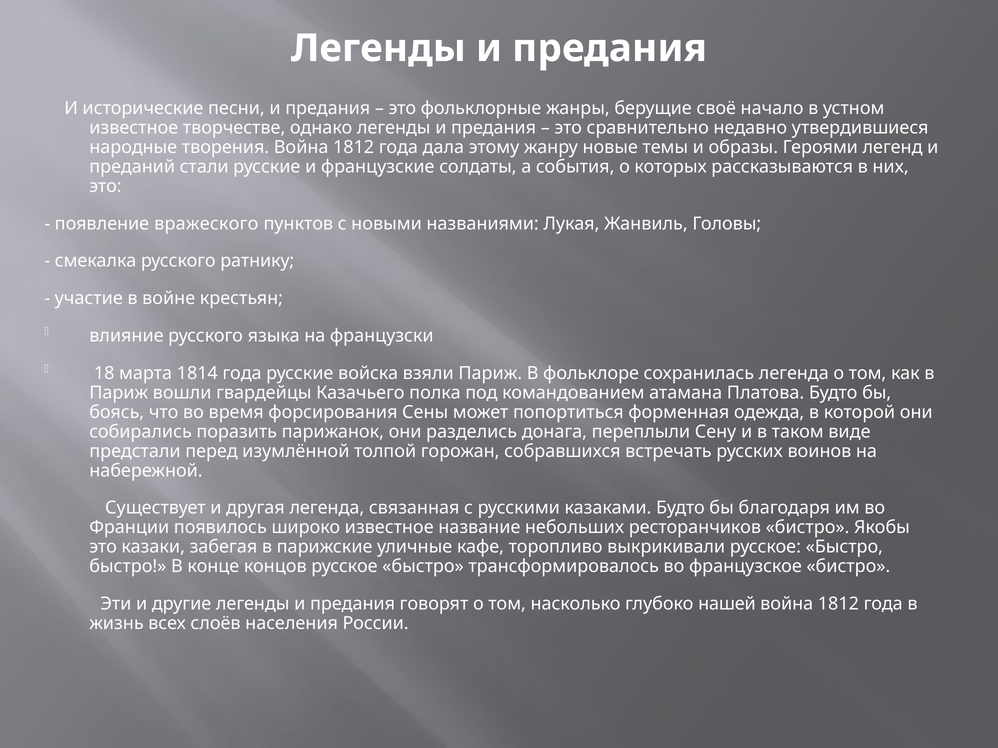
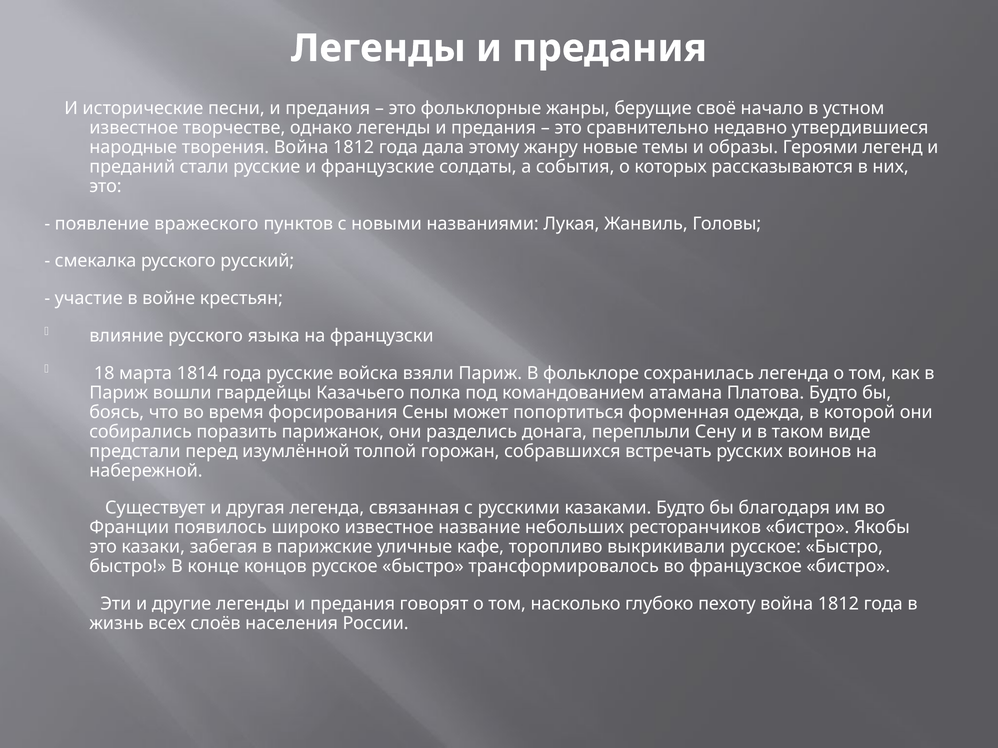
ратнику: ратнику -> русский
нашей: нашей -> пехоту
